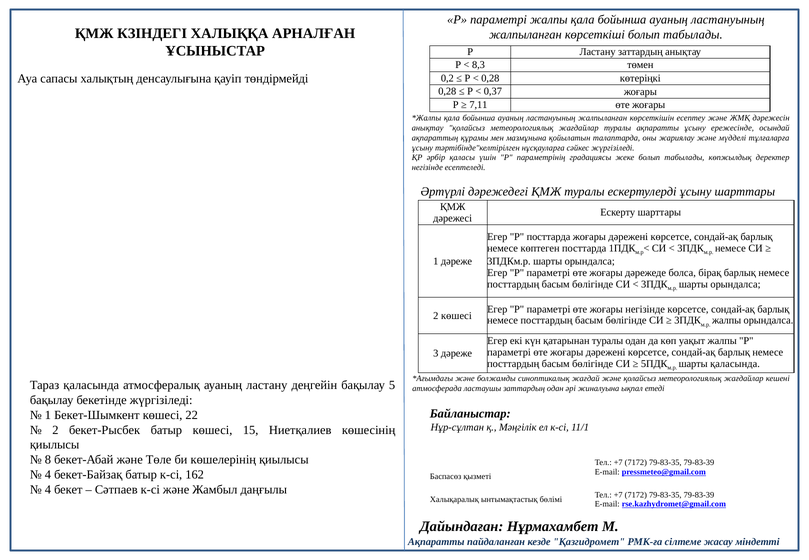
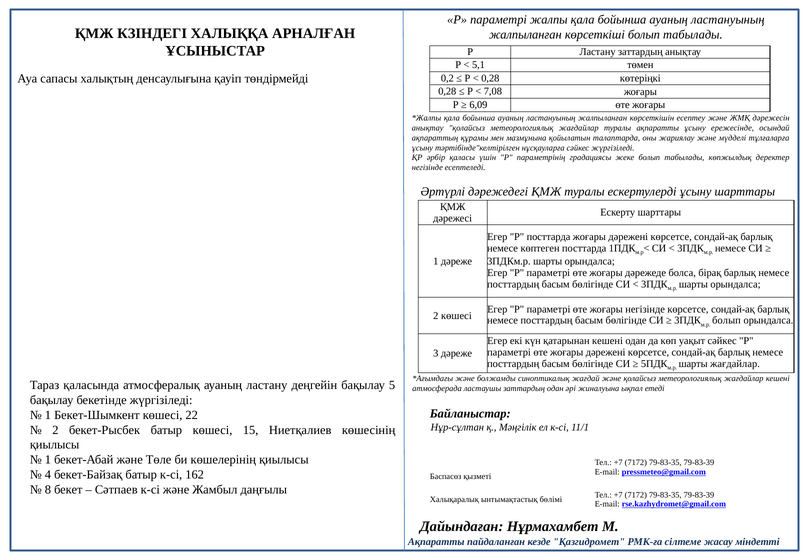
8,3: 8,3 -> 5,1
0,37: 0,37 -> 7,08
7,11: 7,11 -> 6,09
жалпы at (727, 321): жалпы -> болып
қатарынан туралы: туралы -> кешені
уақыт жалпы: жалпы -> сәйкес
шарты қаласында: қаласында -> жағдайлар
8 at (48, 460): 8 -> 1
4 at (48, 490): 4 -> 8
